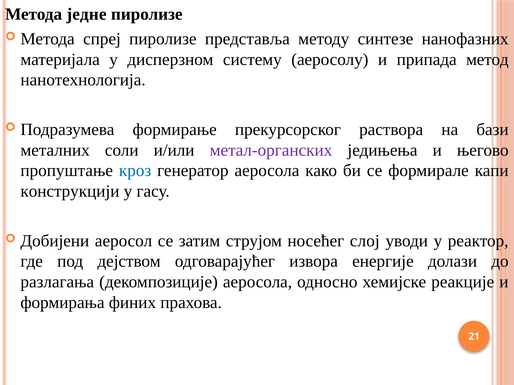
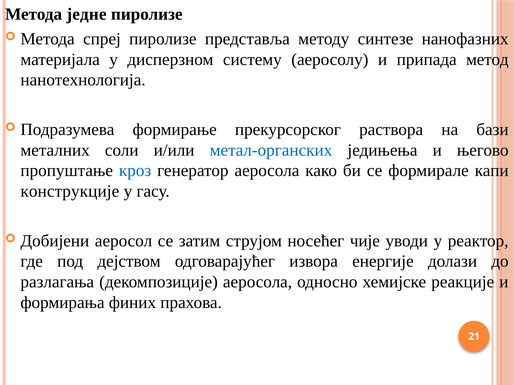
метал-органских colour: purple -> blue
конструкцији: конструкцији -> конструкције
слој: слој -> чије
